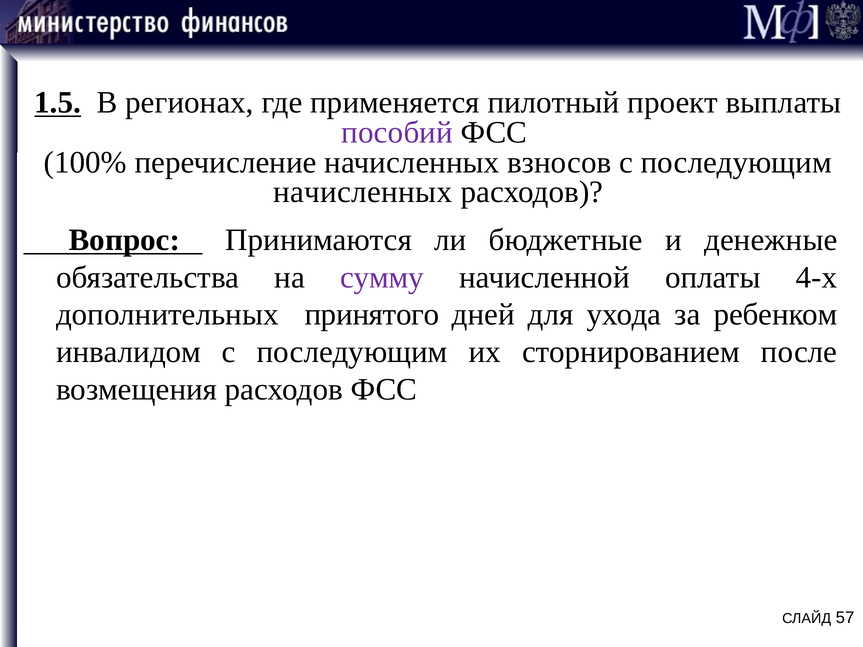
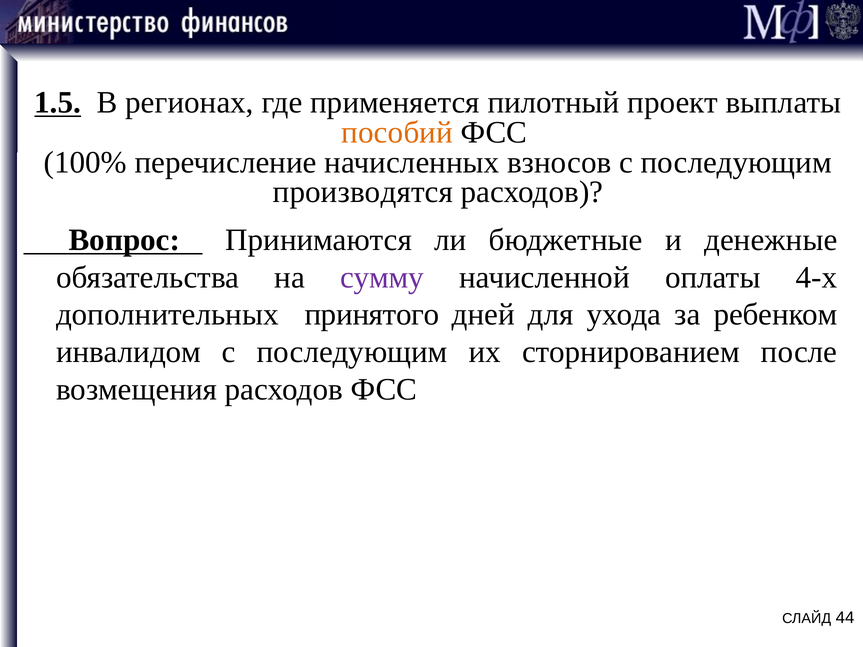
пособий colour: purple -> orange
начисленных at (363, 192): начисленных -> производятся
57: 57 -> 44
